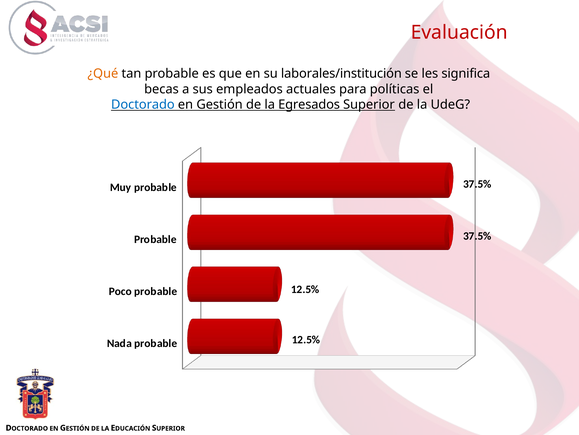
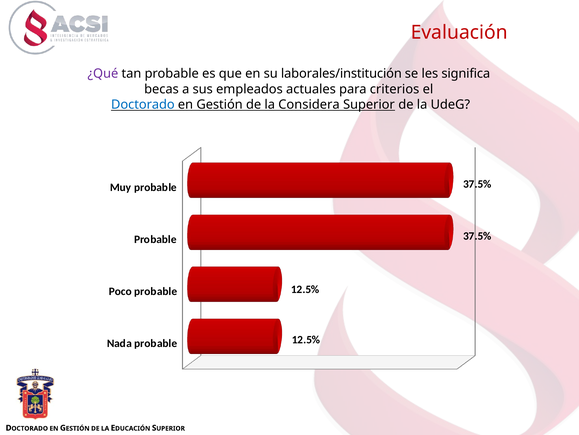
¿Qué colour: orange -> purple
políticas: políticas -> criterios
Egresados: Egresados -> Considera
